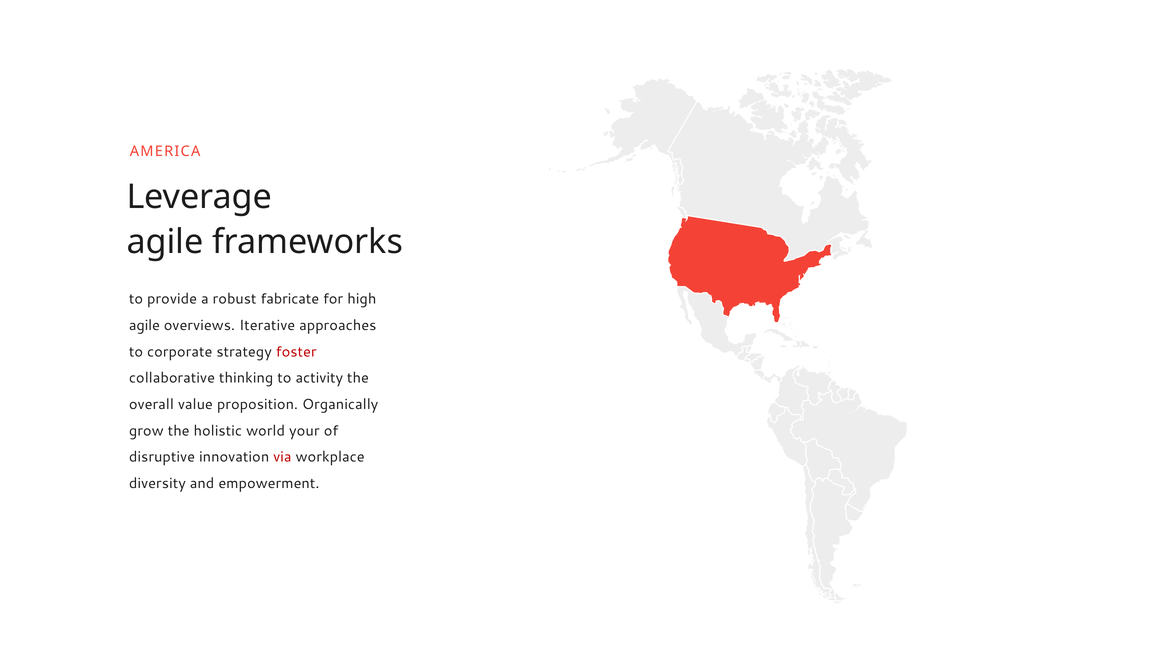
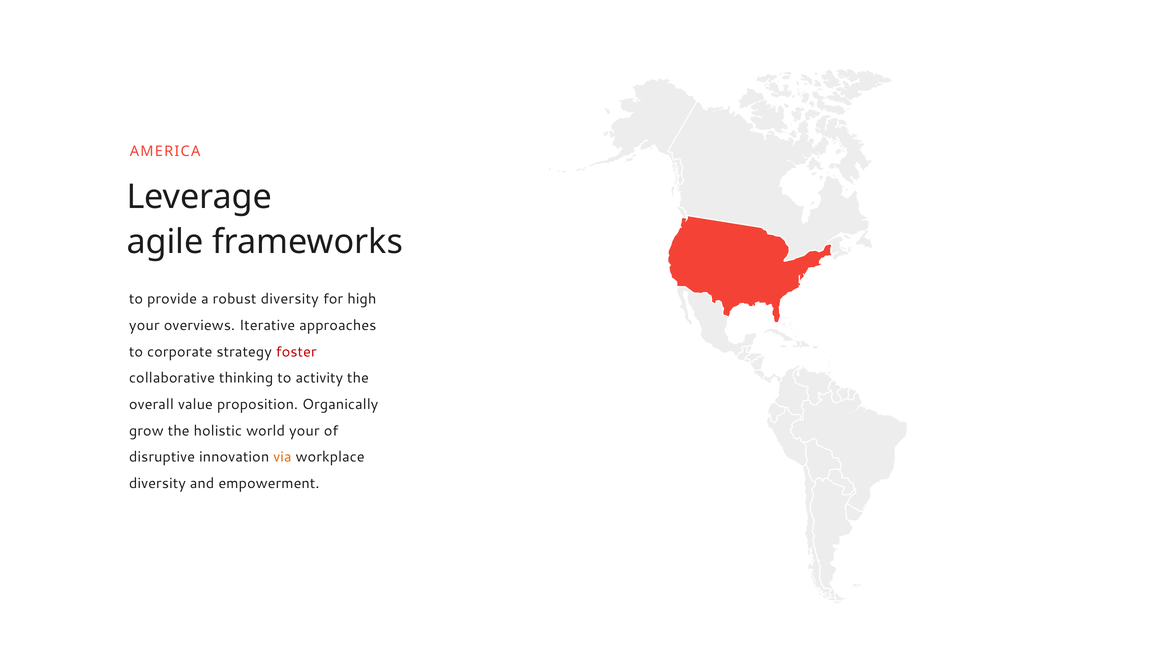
robust fabricate: fabricate -> diversity
agile at (144, 326): agile -> your
via colour: red -> orange
